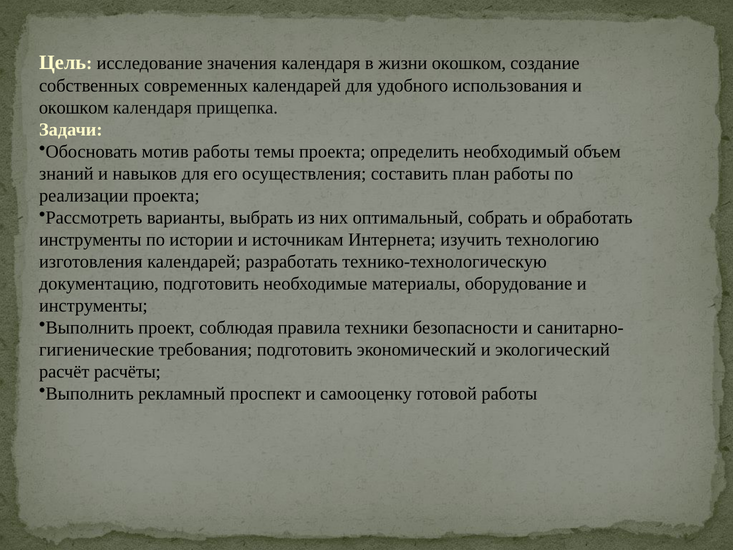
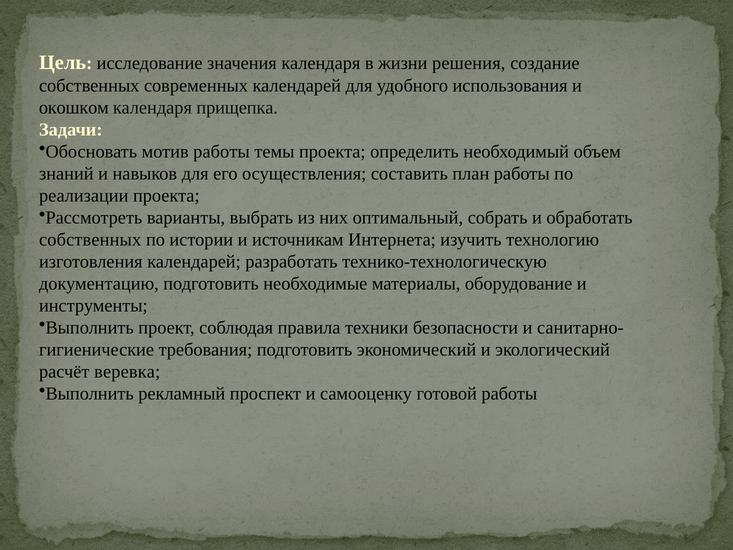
жизни окошком: окошком -> решения
инструменты at (90, 240): инструменты -> собственных
расчёты: расчёты -> веревка
